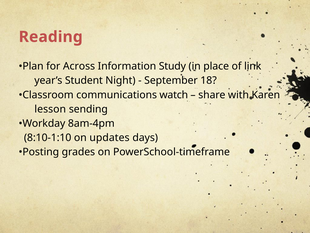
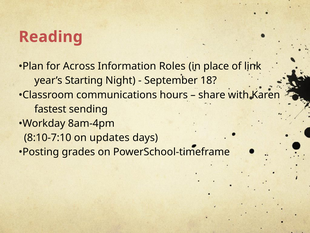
Study: Study -> Roles
Student: Student -> Starting
watch: watch -> hours
lesson: lesson -> fastest
8:10-1:10: 8:10-1:10 -> 8:10-7:10
